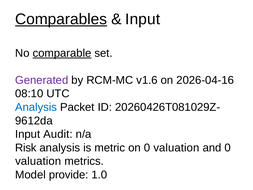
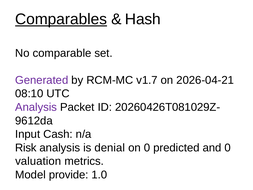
Input at (143, 19): Input -> Hash
comparable underline: present -> none
v1.6: v1.6 -> v1.7
2026-04-16: 2026-04-16 -> 2026-04-21
Analysis at (36, 107) colour: blue -> purple
Audit: Audit -> Cash
metric: metric -> denial
on 0 valuation: valuation -> predicted
